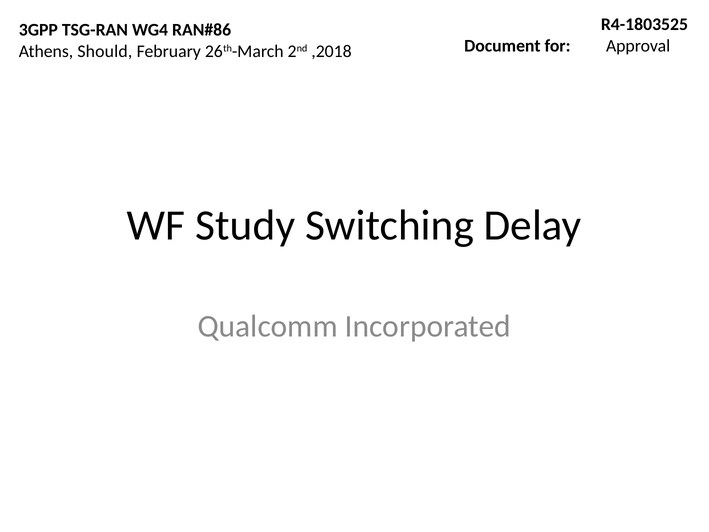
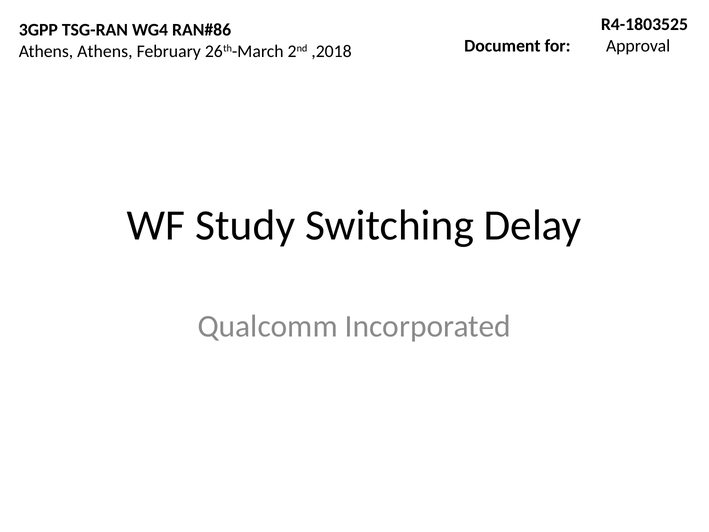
Athens Should: Should -> Athens
